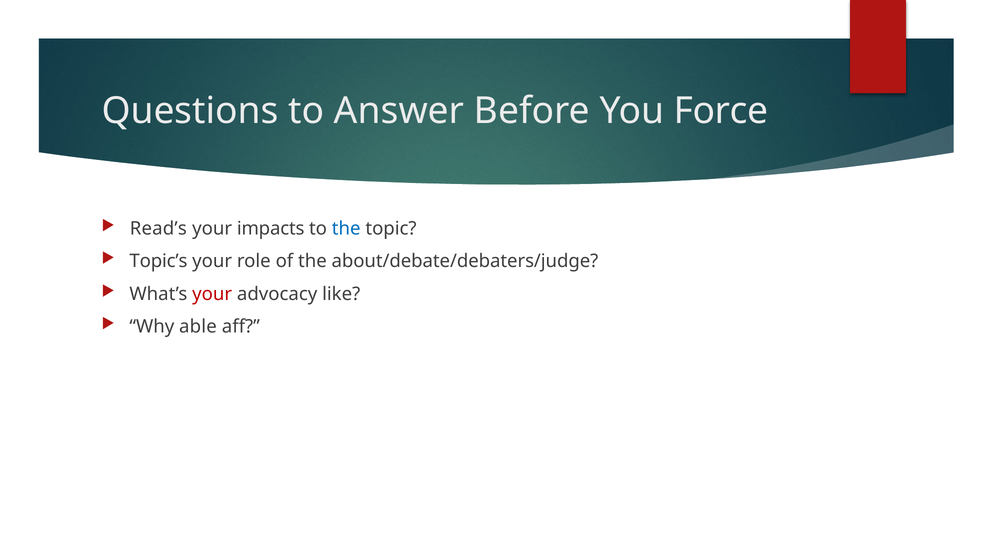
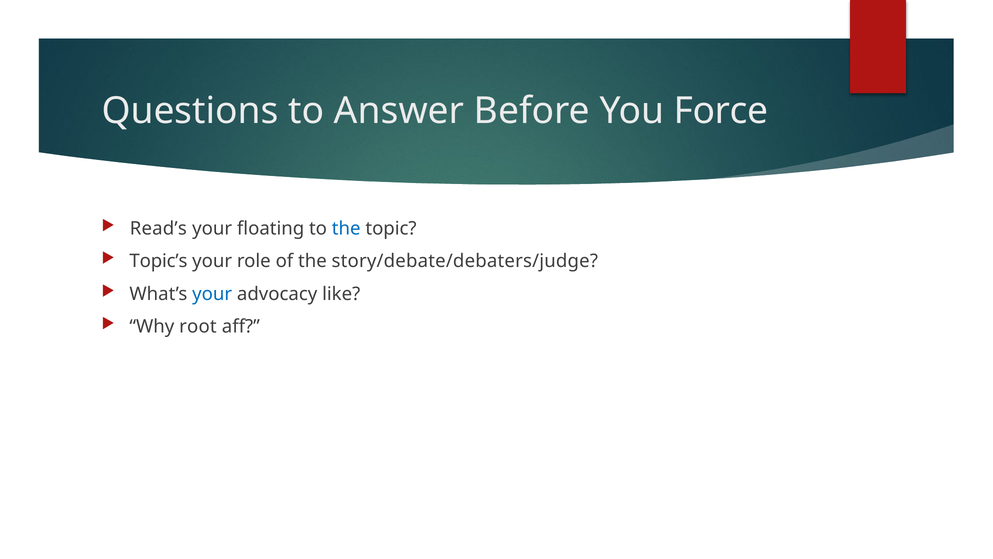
impacts: impacts -> floating
about/debate/debaters/judge: about/debate/debaters/judge -> story/debate/debaters/judge
your at (212, 294) colour: red -> blue
able: able -> root
